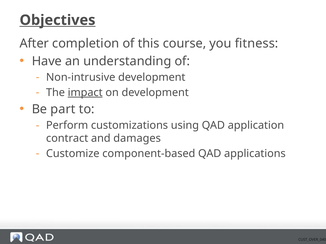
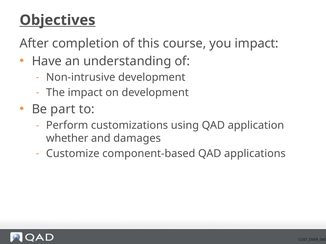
you fitness: fitness -> impact
impact at (85, 93) underline: present -> none
contract: contract -> whether
